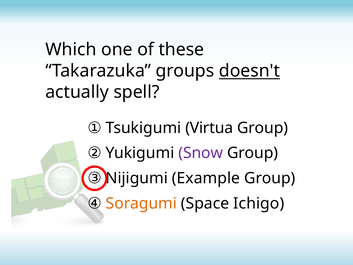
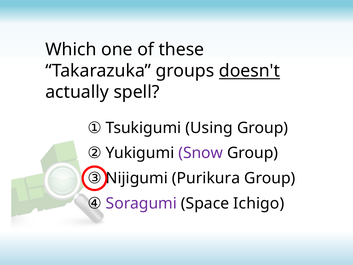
Virtua: Virtua -> Using
Example: Example -> Purikura
Soragumi colour: orange -> purple
